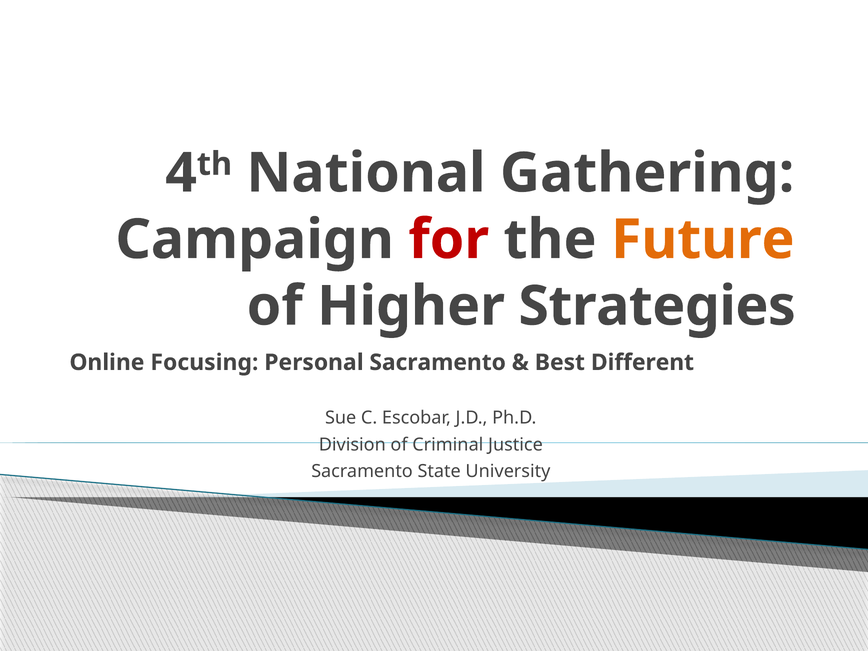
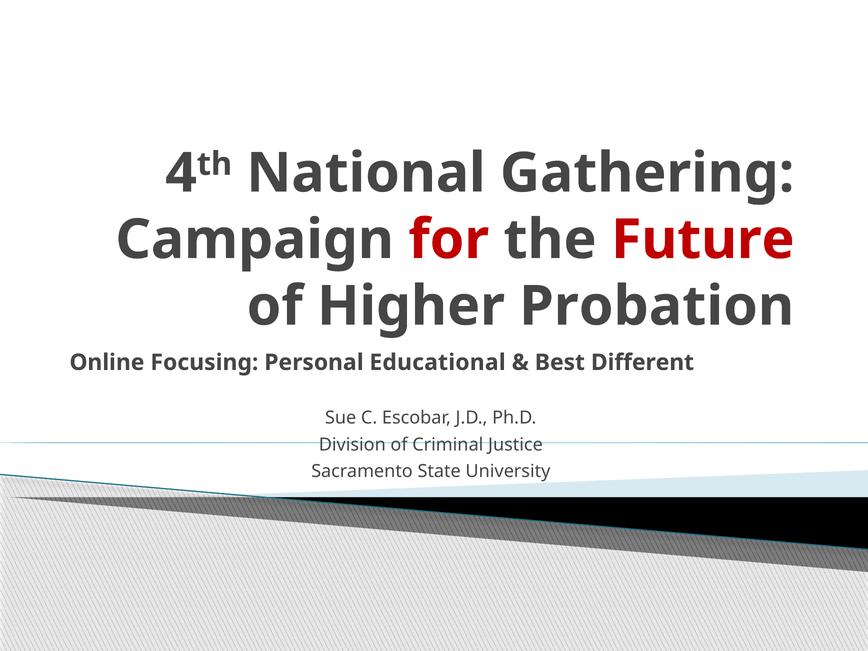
Future colour: orange -> red
Strategies: Strategies -> Probation
Personal Sacramento: Sacramento -> Educational
